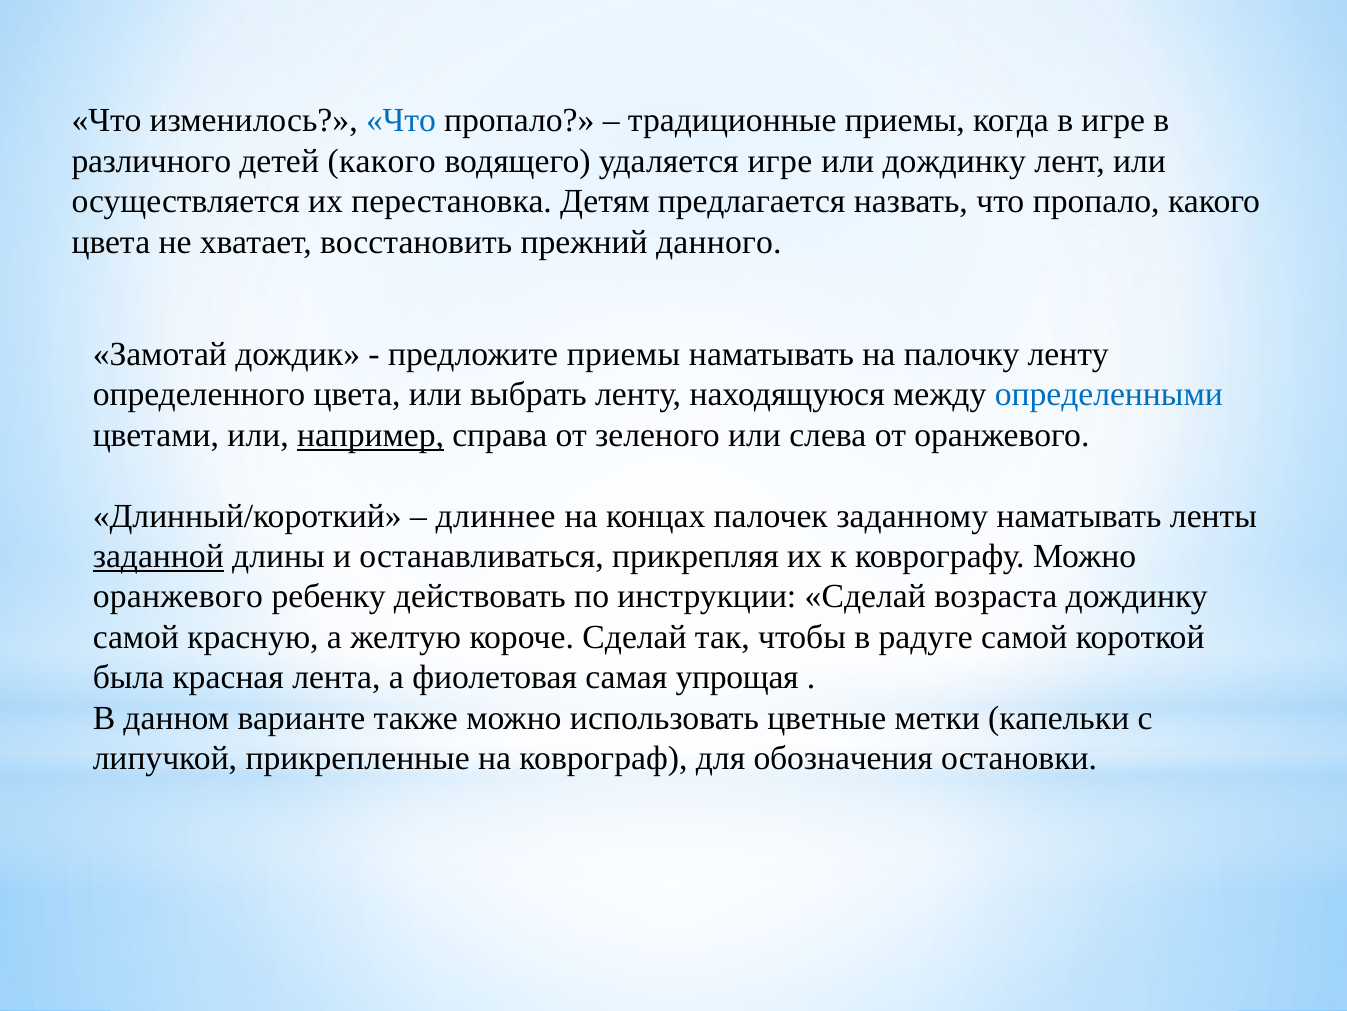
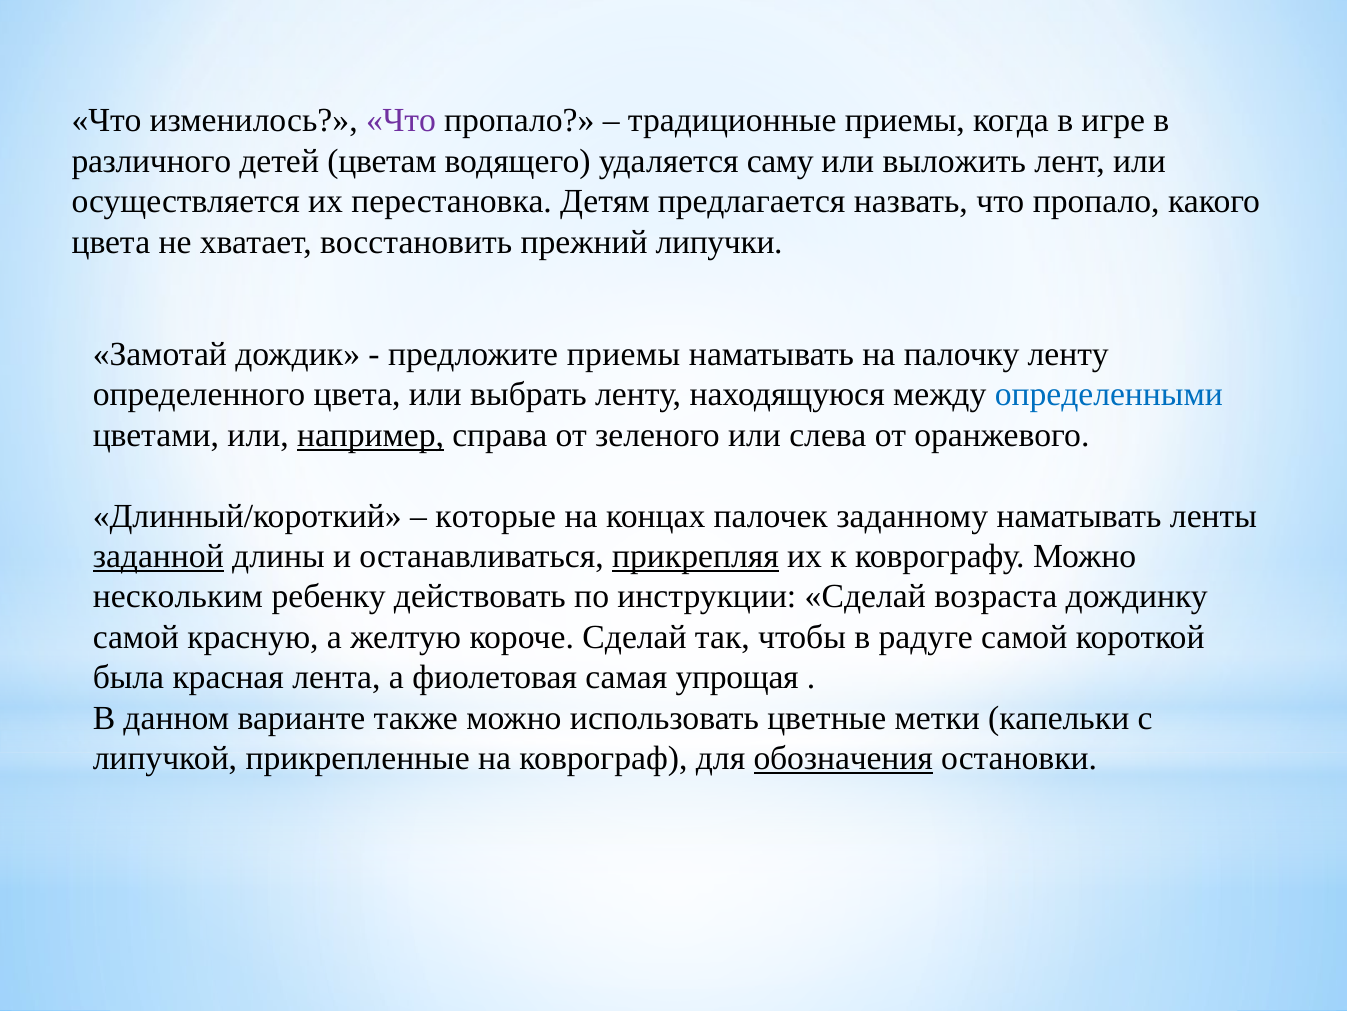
Что at (401, 121) colour: blue -> purple
детей какого: какого -> цветам
удаляется игре: игре -> саму
или дождинку: дождинку -> выложить
данного: данного -> липучки
длиннее: длиннее -> которые
прикрепляя underline: none -> present
оранжевого at (178, 596): оранжевого -> нескольким
обозначения underline: none -> present
